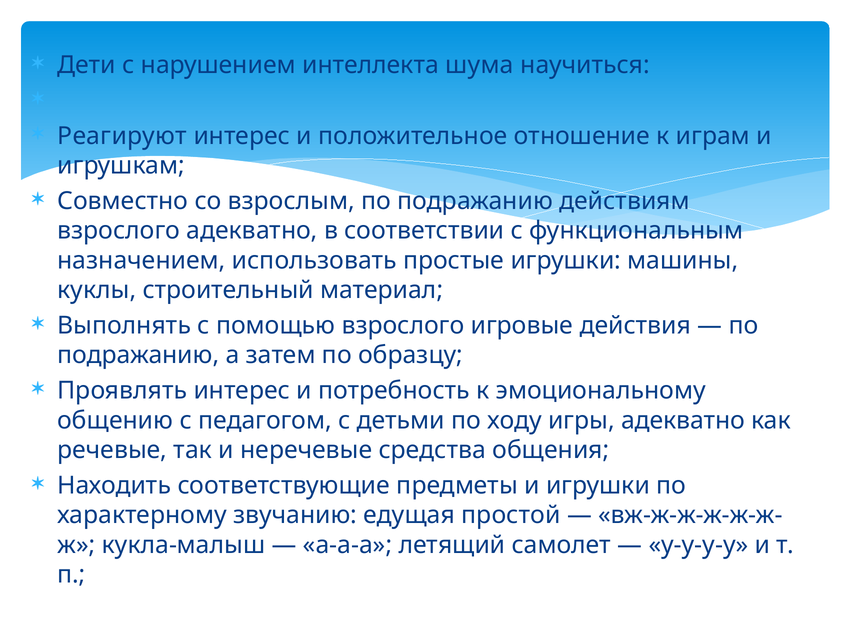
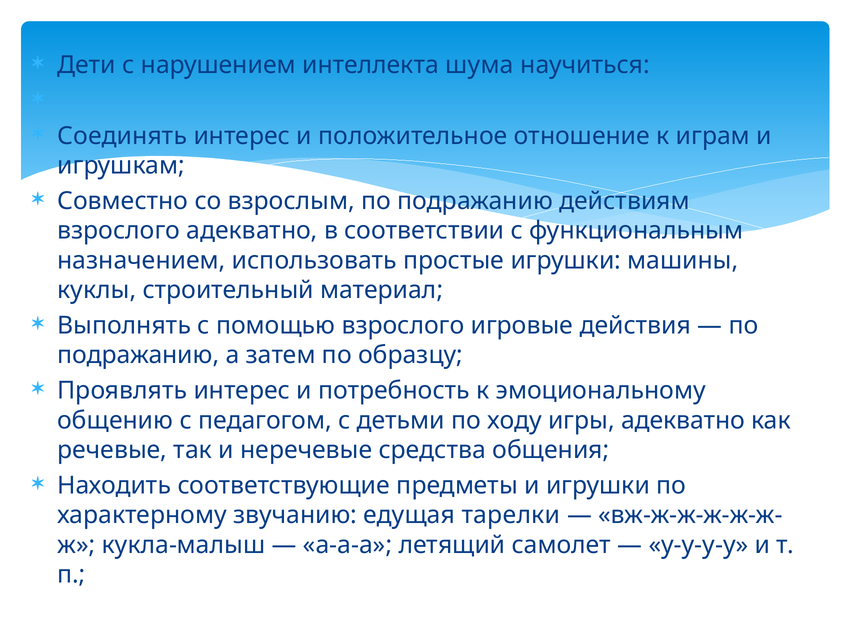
Реагируют: Реагируют -> Соединять
простой: простой -> тарелки
